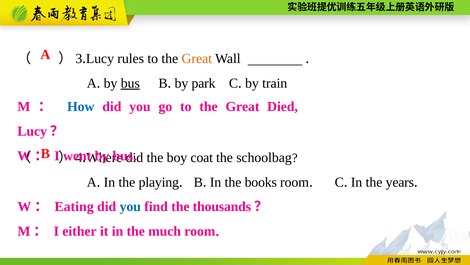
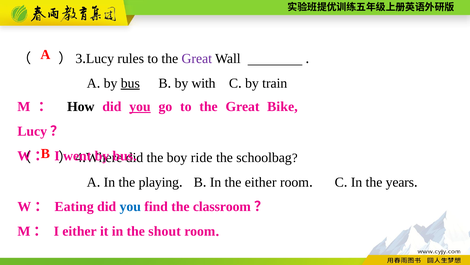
Great at (197, 58) colour: orange -> purple
park: park -> with
How colour: blue -> black
you at (140, 106) underline: none -> present
Died: Died -> Bike
coat: coat -> ride
the books: books -> either
thousands: thousands -> classroom
much: much -> shout
